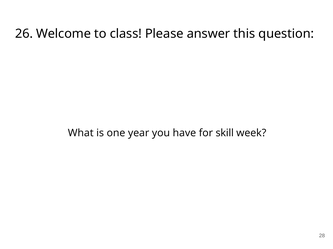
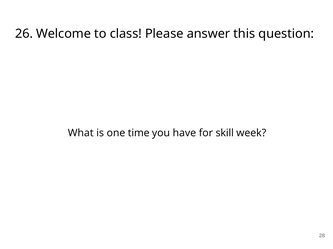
year: year -> time
